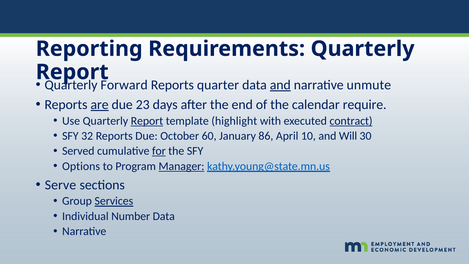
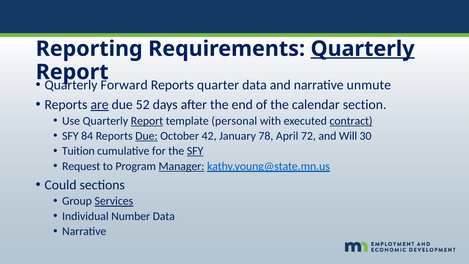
Quarterly at (363, 49) underline: none -> present
and at (280, 85) underline: present -> none
23: 23 -> 52
require: require -> section
highlight: highlight -> personal
32: 32 -> 84
Due at (146, 136) underline: none -> present
60: 60 -> 42
86: 86 -> 78
10: 10 -> 72
Served: Served -> Tuition
for underline: present -> none
SFY at (195, 151) underline: none -> present
Options: Options -> Request
Serve: Serve -> Could
